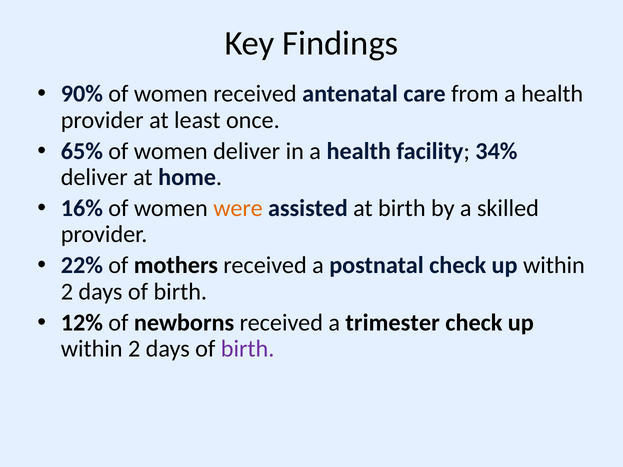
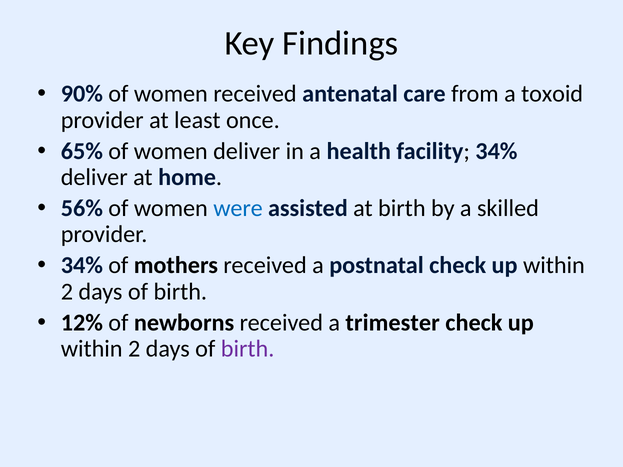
from a health: health -> toxoid
16%: 16% -> 56%
were colour: orange -> blue
22% at (82, 266): 22% -> 34%
